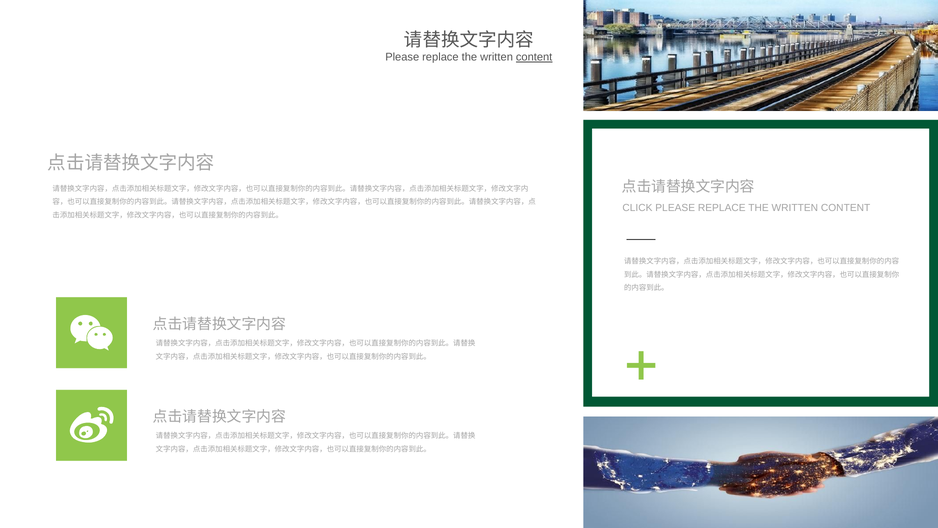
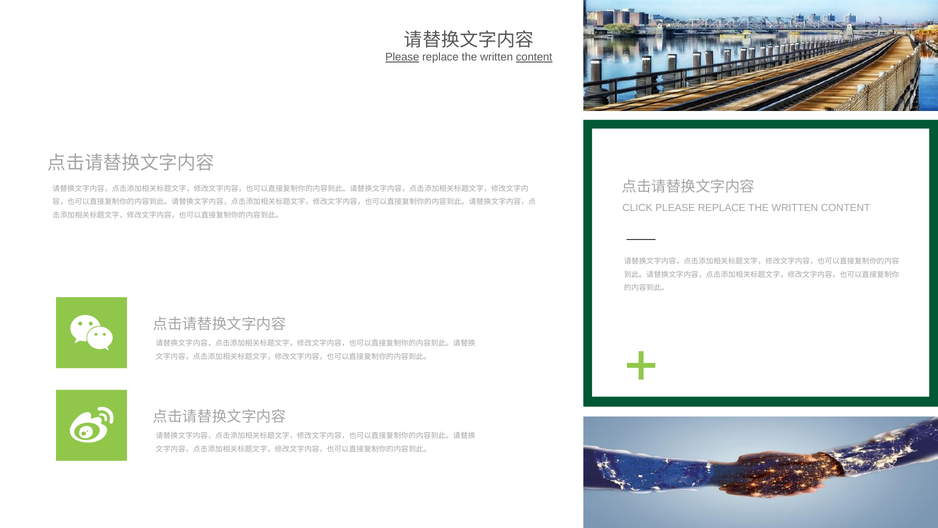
Please at (402, 57) underline: none -> present
